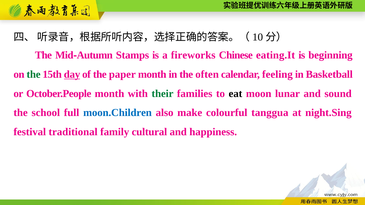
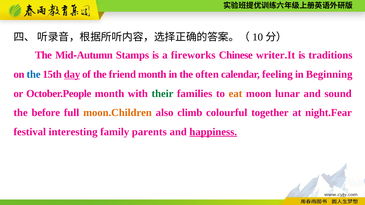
eating.It: eating.It -> writer.It
beginning: beginning -> traditions
the at (34, 75) colour: green -> blue
paper: paper -> friend
Basketball: Basketball -> Beginning
eat colour: black -> orange
school: school -> before
moon.Children colour: blue -> orange
make: make -> climb
tanggua: tanggua -> together
night.Sing: night.Sing -> night.Fear
traditional: traditional -> interesting
cultural: cultural -> parents
happiness underline: none -> present
